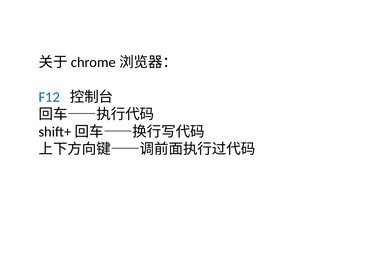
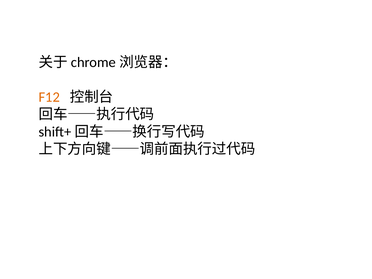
F12 colour: blue -> orange
